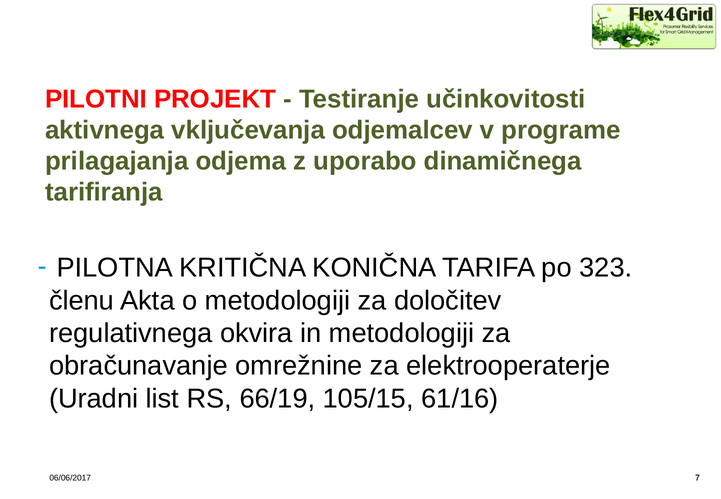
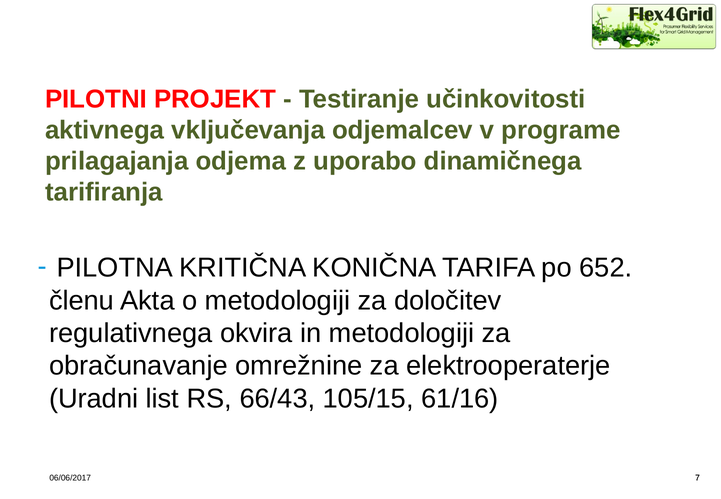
323: 323 -> 652
66/19: 66/19 -> 66/43
